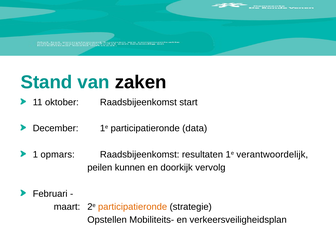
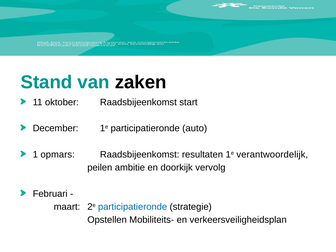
data: data -> auto
kunnen: kunnen -> ambitie
participatieronde at (133, 207) colour: orange -> blue
